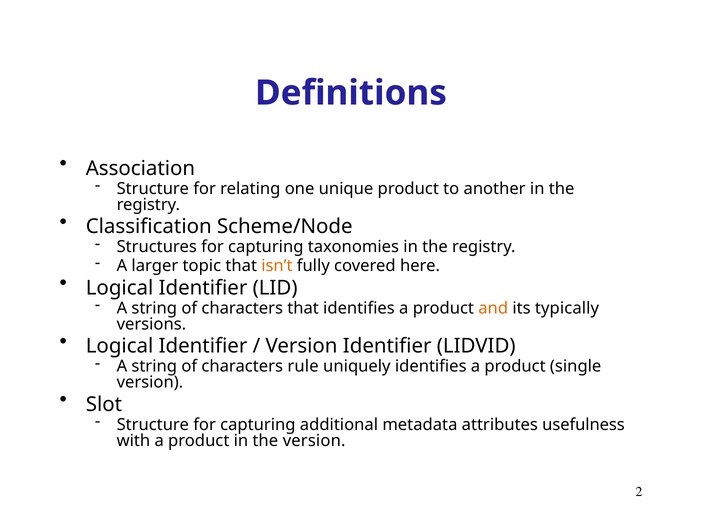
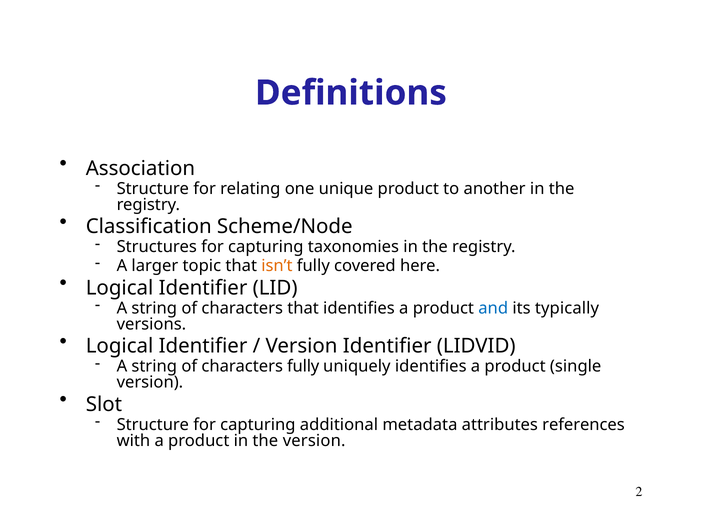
and colour: orange -> blue
characters rule: rule -> fully
usefulness: usefulness -> references
